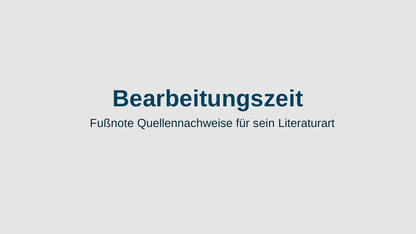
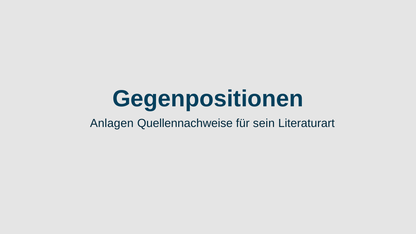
Bearbeitungszeit: Bearbeitungszeit -> Gegenpositionen
Fußnote: Fußnote -> Anlagen
